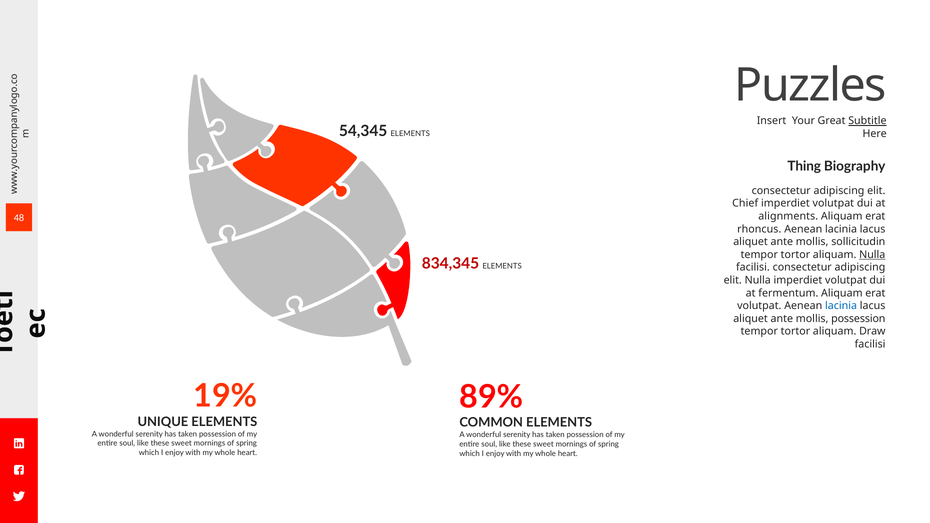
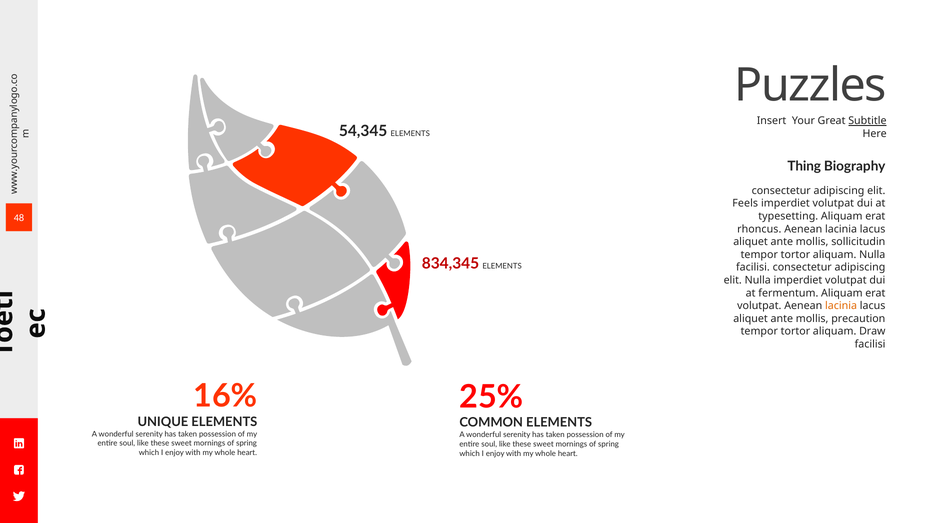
Chief: Chief -> Feels
alignments: alignments -> typesetting
Nulla at (872, 255) underline: present -> none
lacinia at (841, 306) colour: blue -> orange
mollis possession: possession -> precaution
19%: 19% -> 16%
89%: 89% -> 25%
